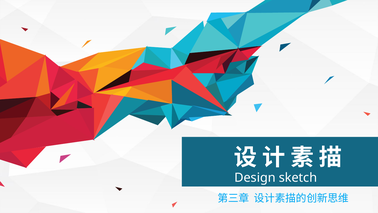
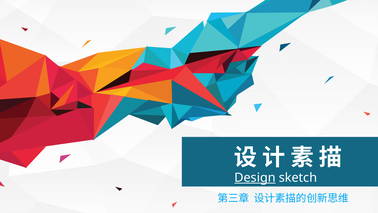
Design underline: none -> present
